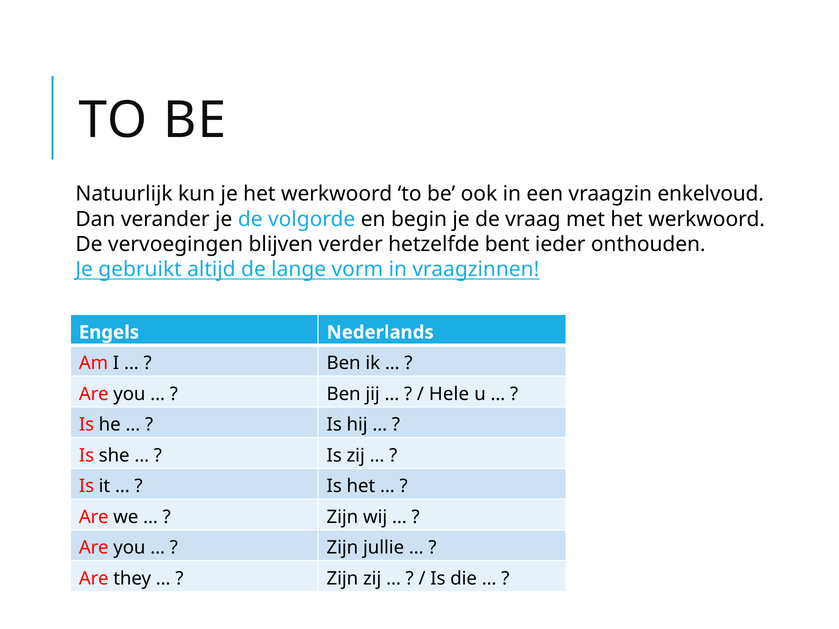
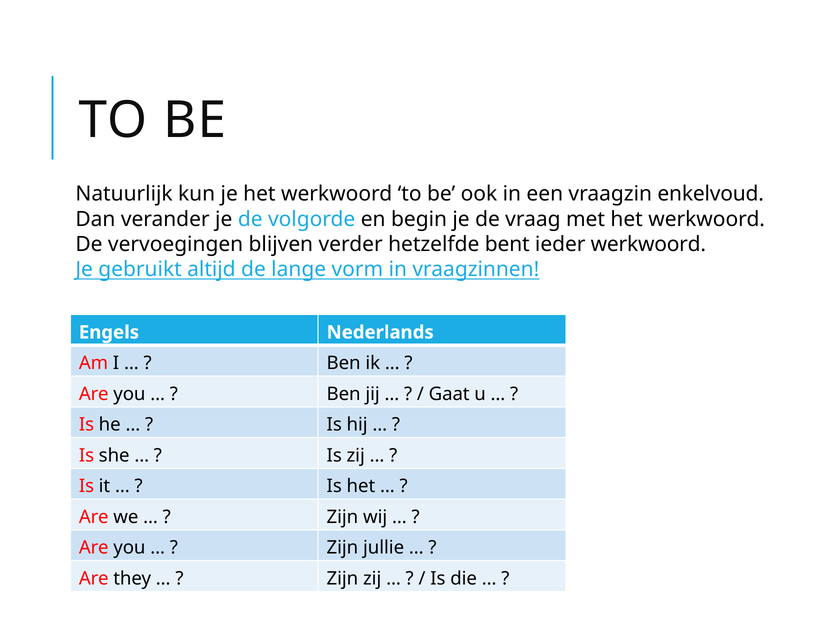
ieder onthouden: onthouden -> werkwoord
Hele: Hele -> Gaat
